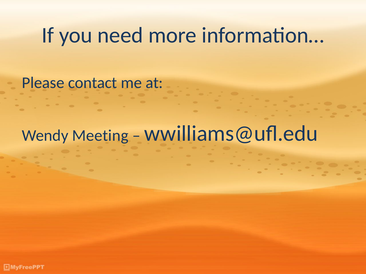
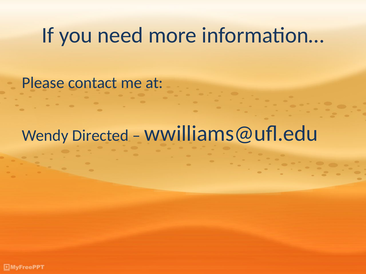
Meeting: Meeting -> Directed
